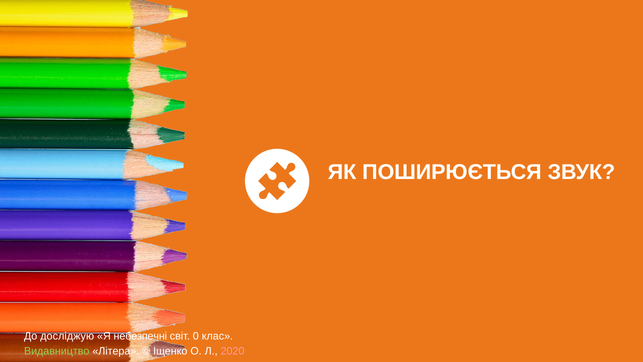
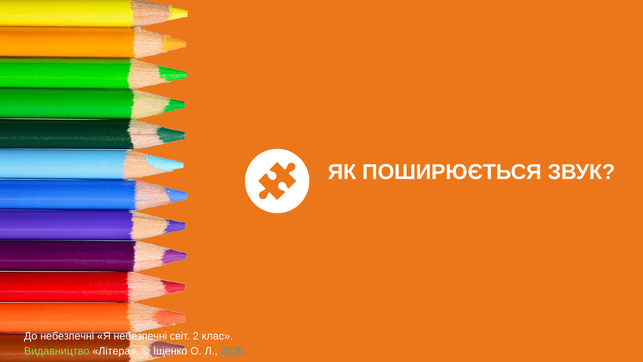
До досліджую: досліджую -> небезпечні
0: 0 -> 2
2020 colour: pink -> light blue
